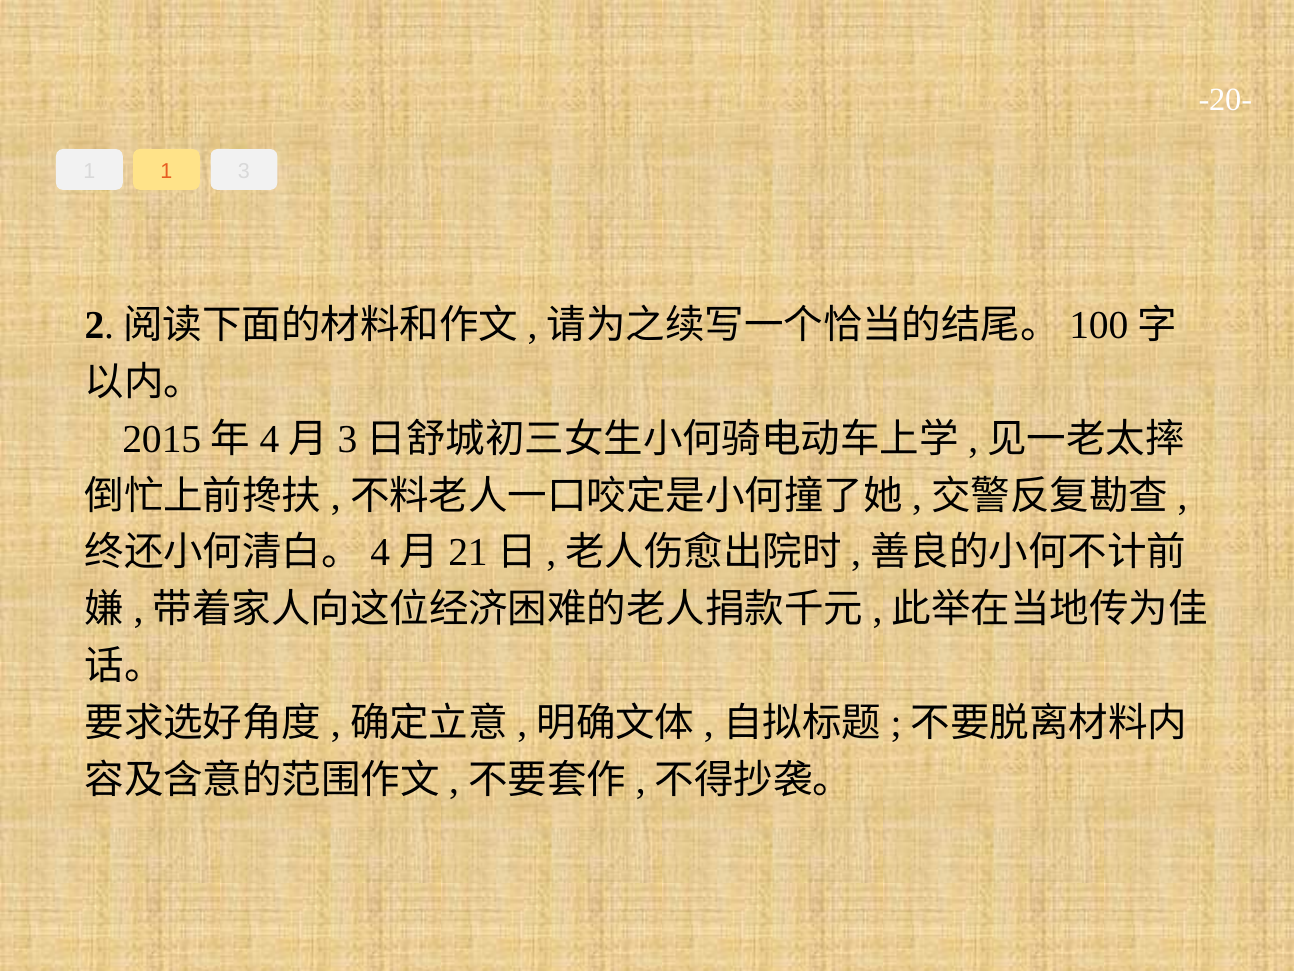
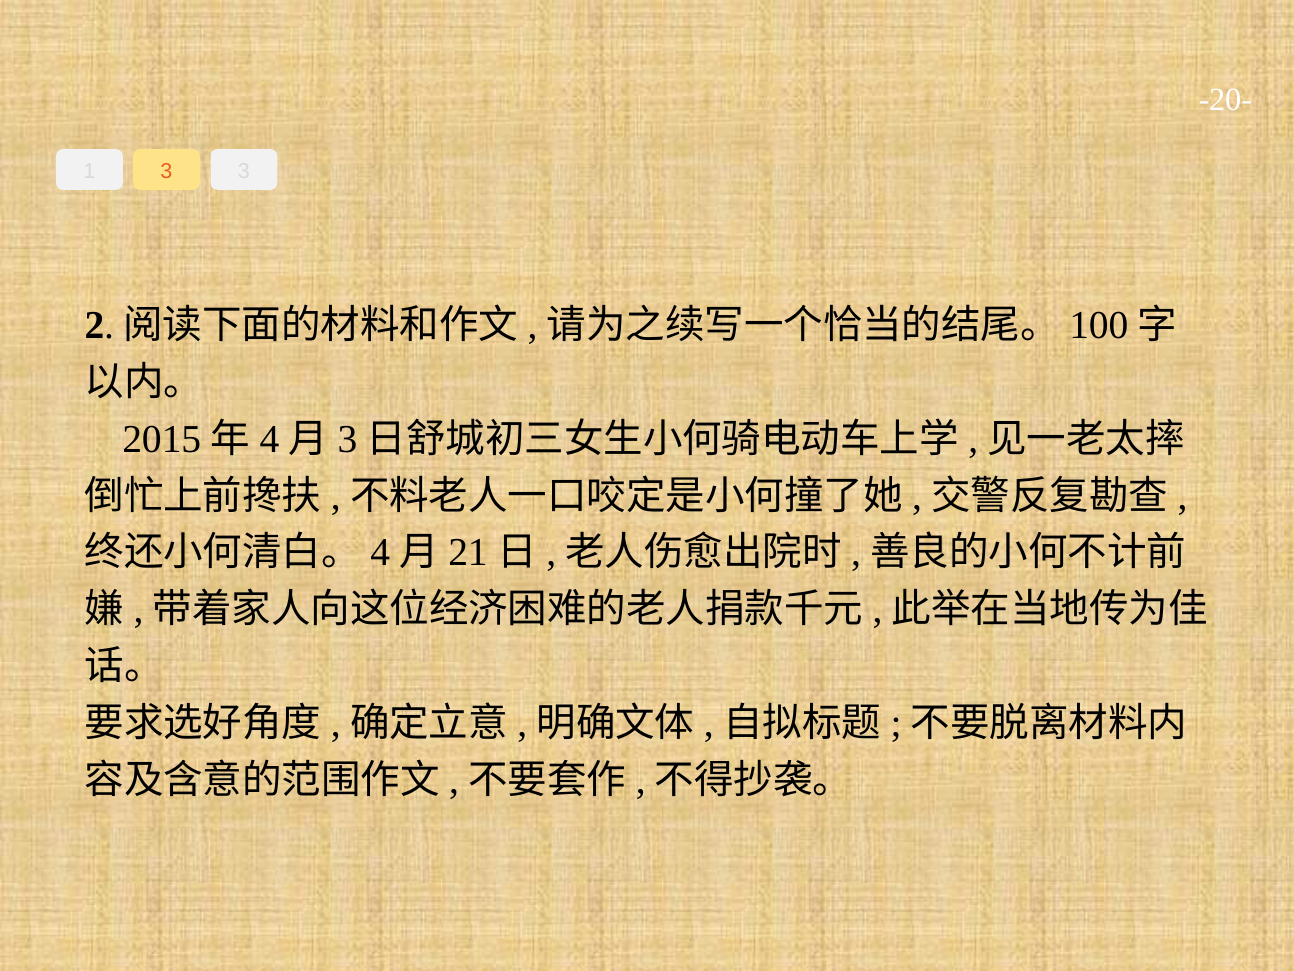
1 1: 1 -> 3
